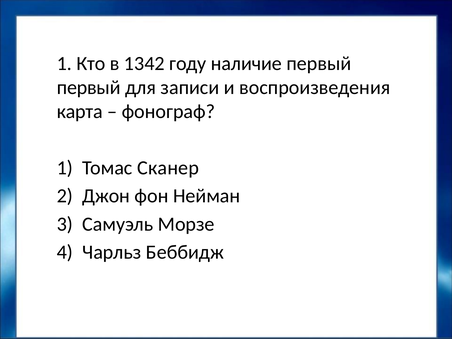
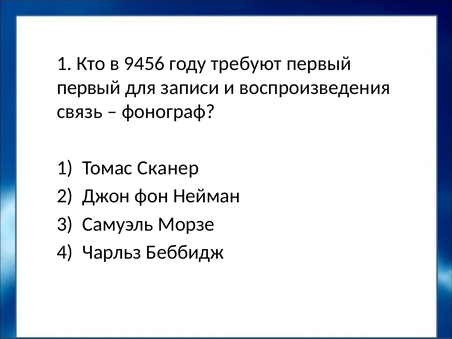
1342: 1342 -> 9456
наличие: наличие -> требуют
карта: карта -> связь
